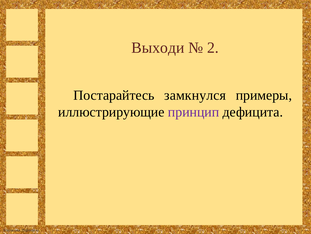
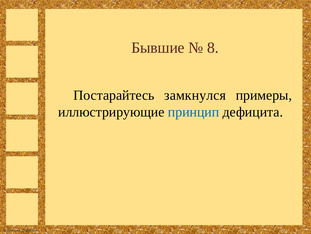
Выходи: Выходи -> Бывшие
2: 2 -> 8
принцип colour: purple -> blue
